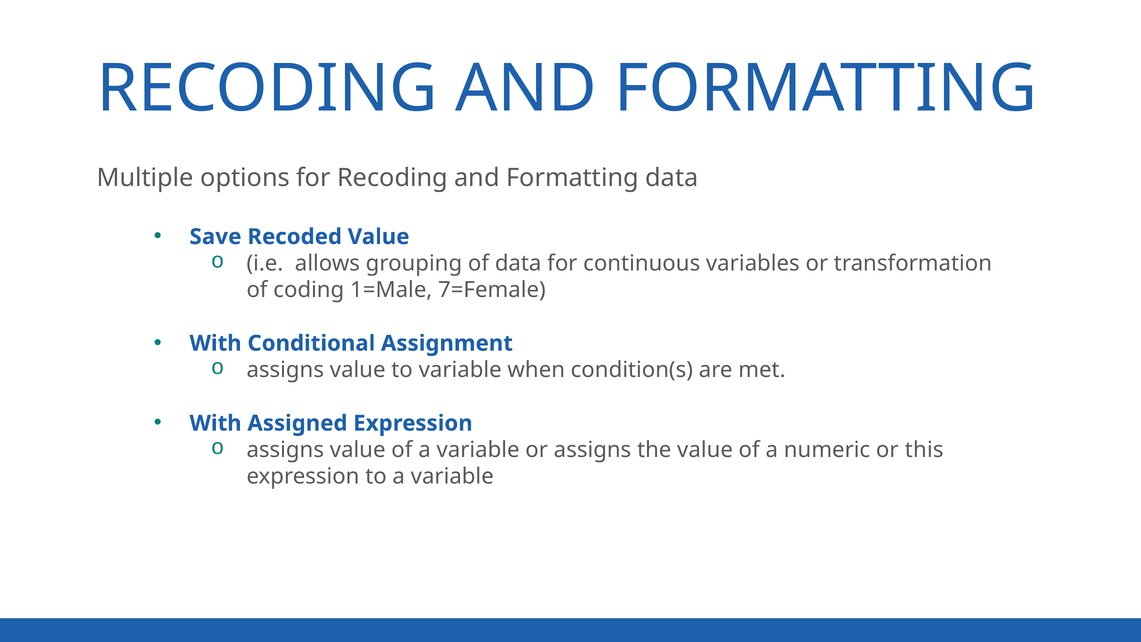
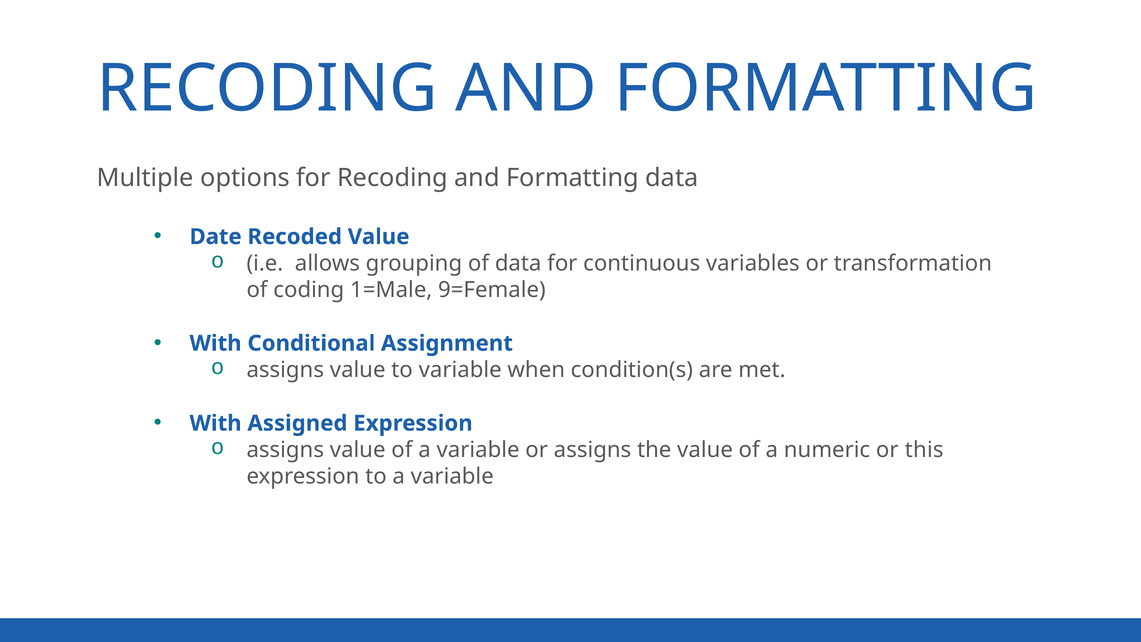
Save: Save -> Date
7=Female: 7=Female -> 9=Female
